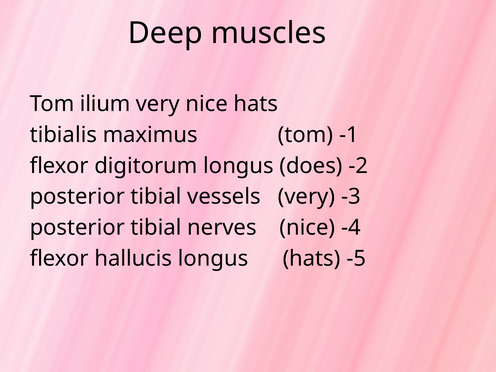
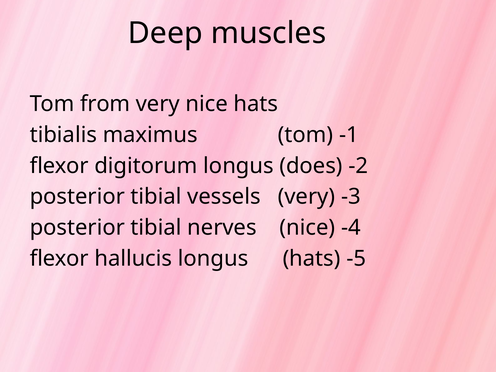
ilium: ilium -> from
